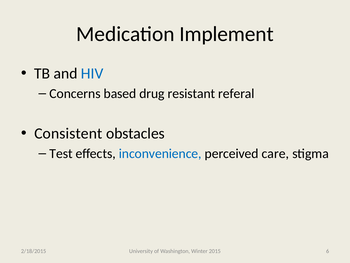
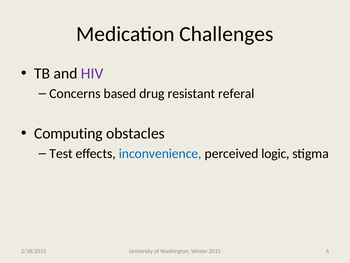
Implement: Implement -> Challenges
HIV colour: blue -> purple
Consistent: Consistent -> Computing
care: care -> logic
